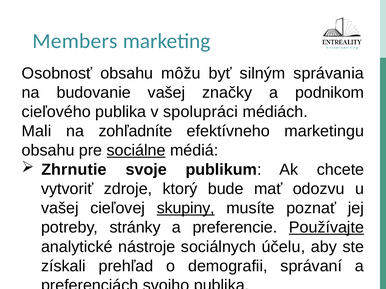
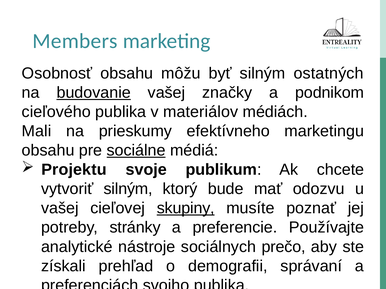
správania: správania -> ostatných
budovanie underline: none -> present
spolupráci: spolupráci -> materiálov
zohľadníte: zohľadníte -> prieskumy
Zhrnutie: Zhrnutie -> Projektu
vytvoriť zdroje: zdroje -> silným
Používajte underline: present -> none
účelu: účelu -> prečo
